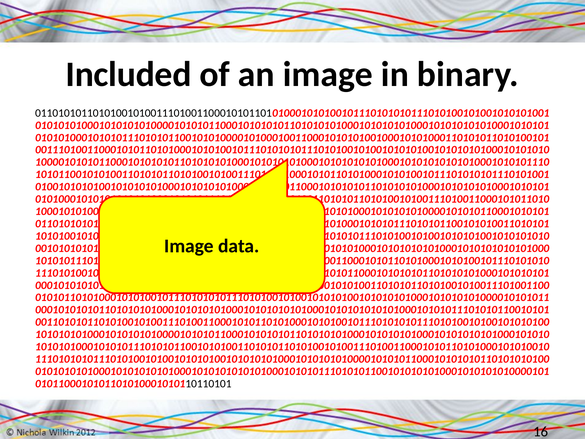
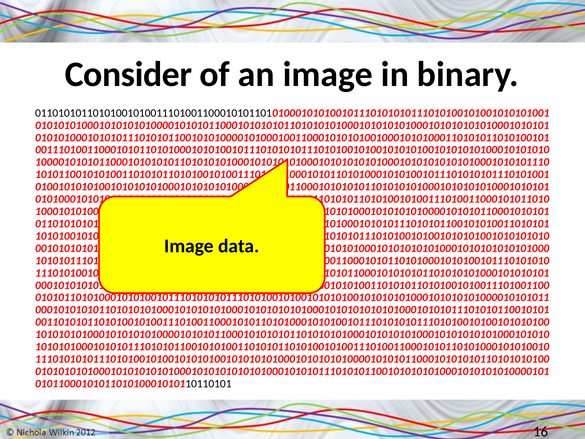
Included: Included -> Consider
